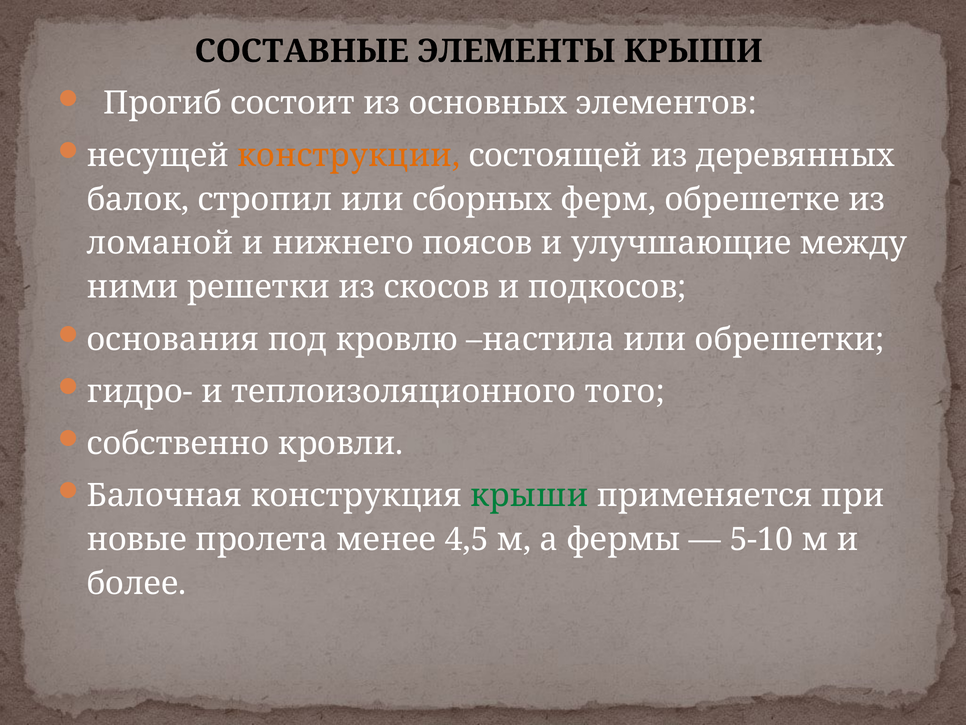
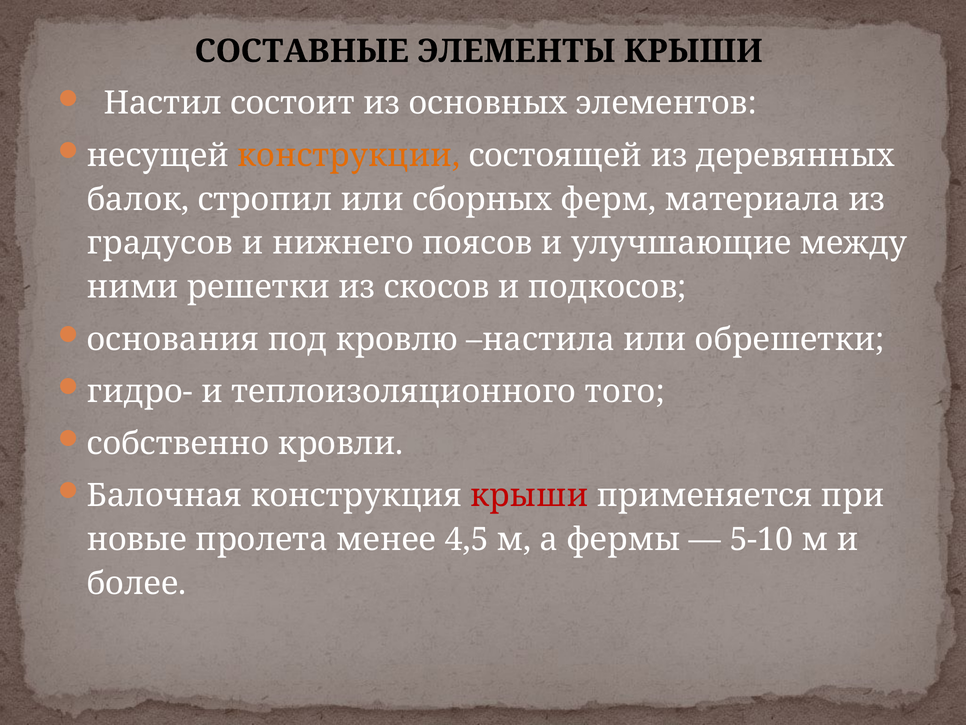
Прогиб: Прогиб -> Настил
обрешетке: обрешетке -> материала
ломаной: ломаной -> градусов
крыши at (529, 495) colour: green -> red
